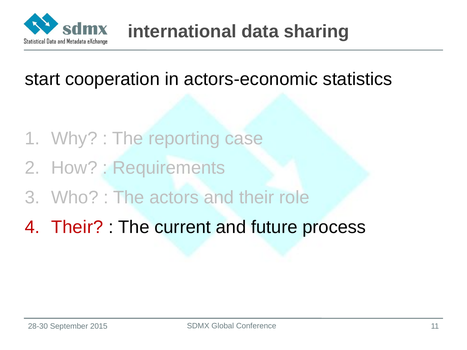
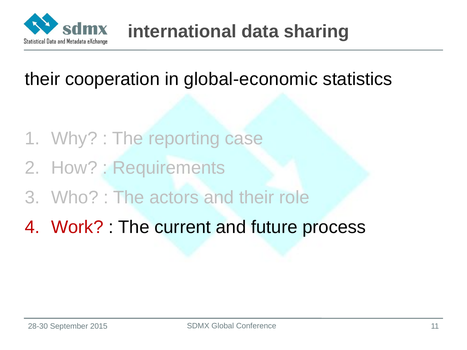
start at (42, 79): start -> their
actors-economic: actors-economic -> global-economic
Their at (77, 227): Their -> Work
